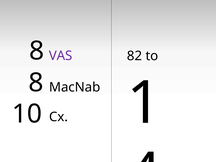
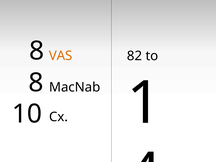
VAS colour: purple -> orange
